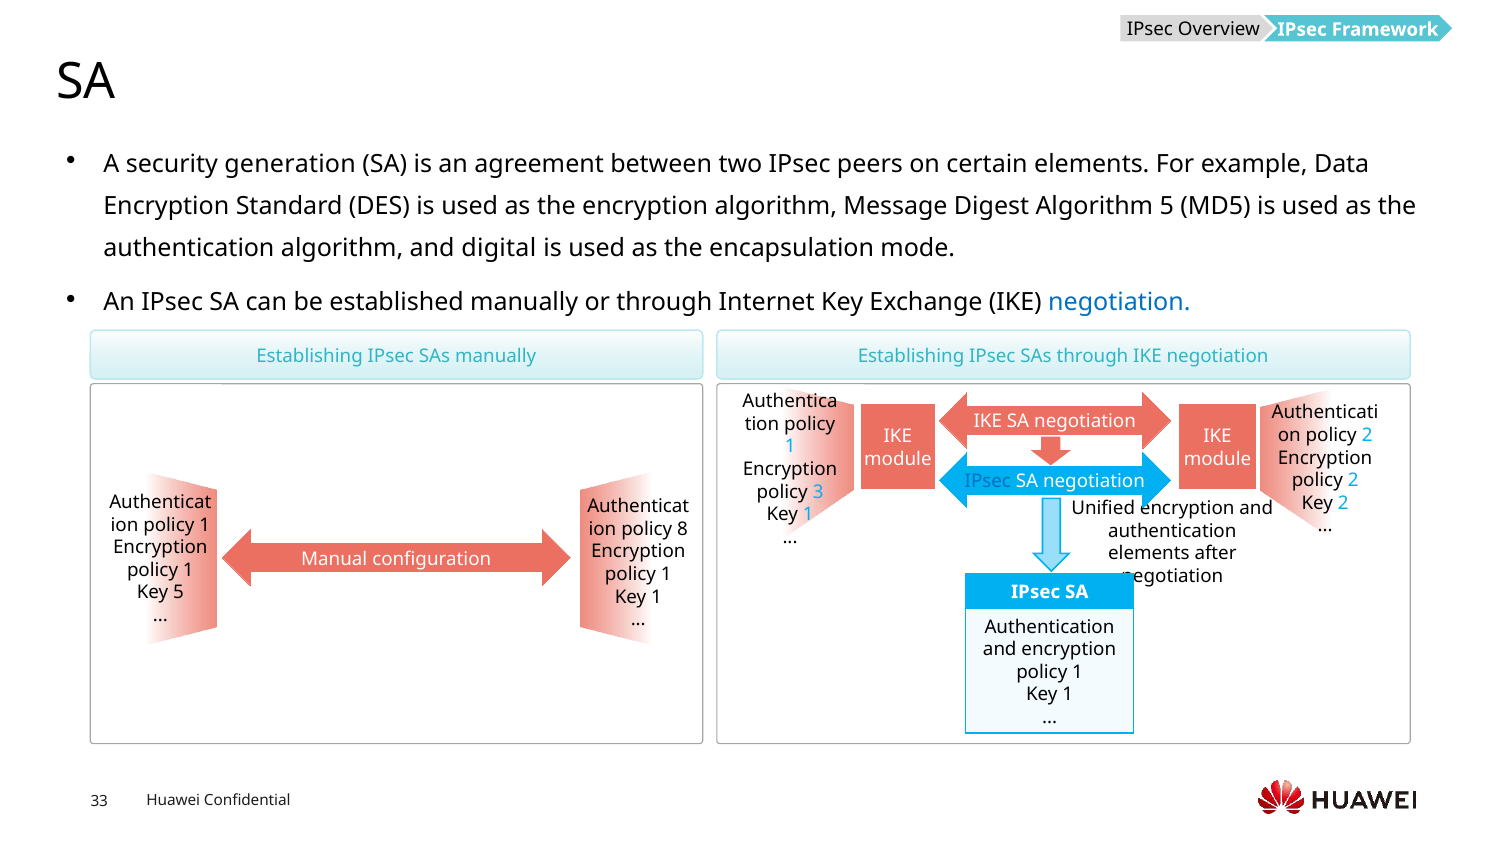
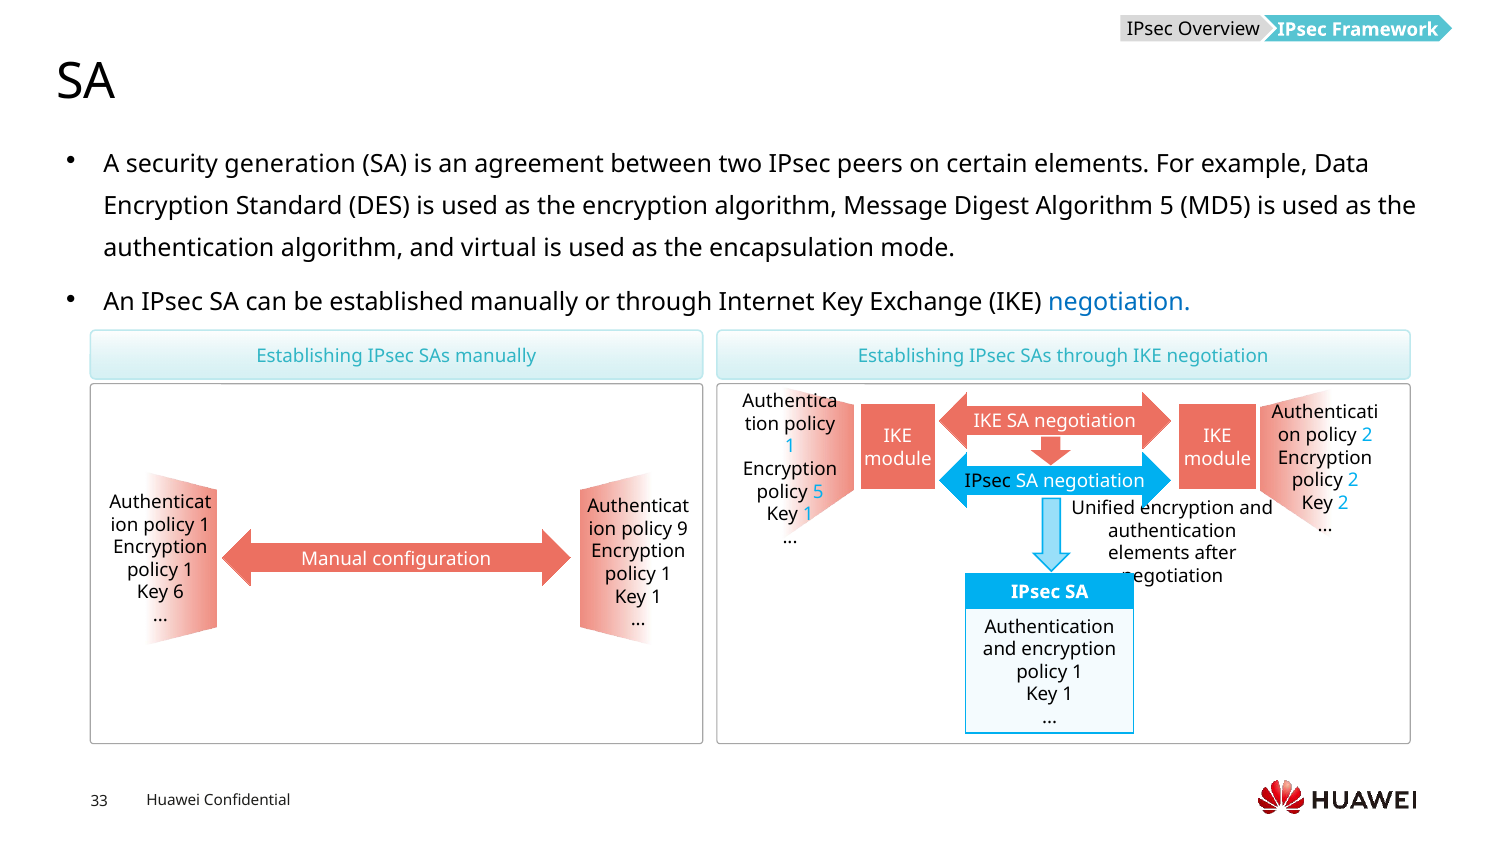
digital: digital -> virtual
IPsec at (988, 481) colour: blue -> black
policy 3: 3 -> 5
8: 8 -> 9
Key 5: 5 -> 6
